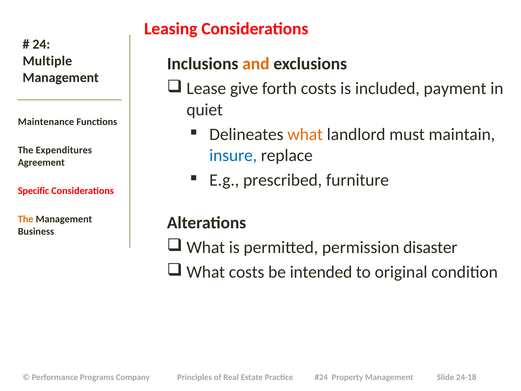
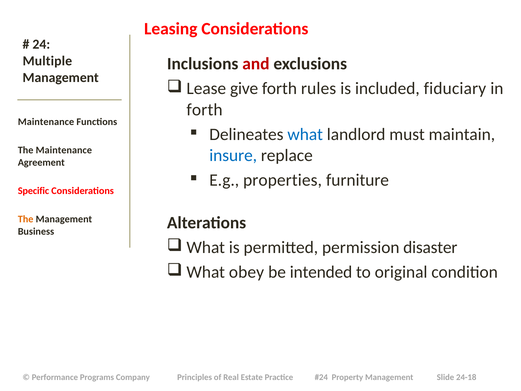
and colour: orange -> red
forth costs: costs -> rules
payment: payment -> fiduciary
quiet at (205, 110): quiet -> forth
what colour: orange -> blue
The Expenditures: Expenditures -> Maintenance
prescribed: prescribed -> properties
costs at (247, 272): costs -> obey
